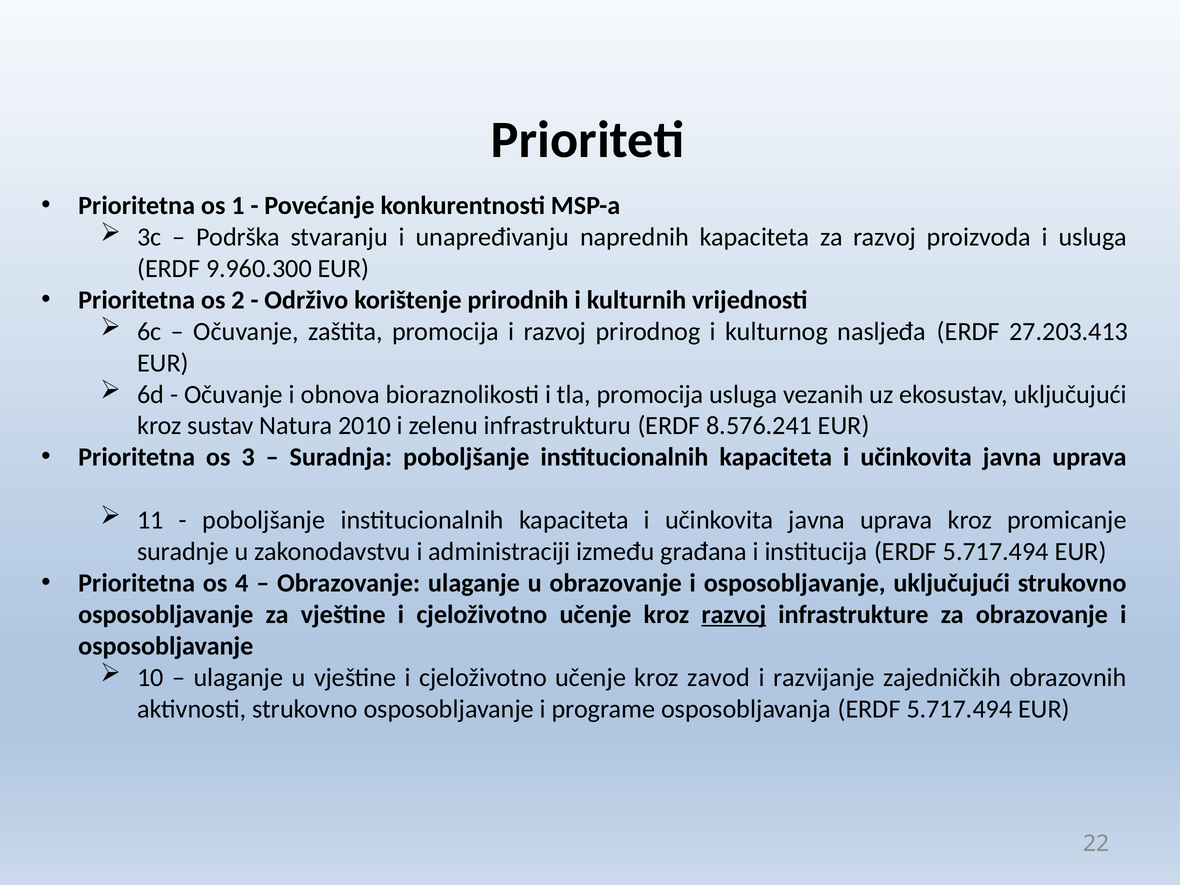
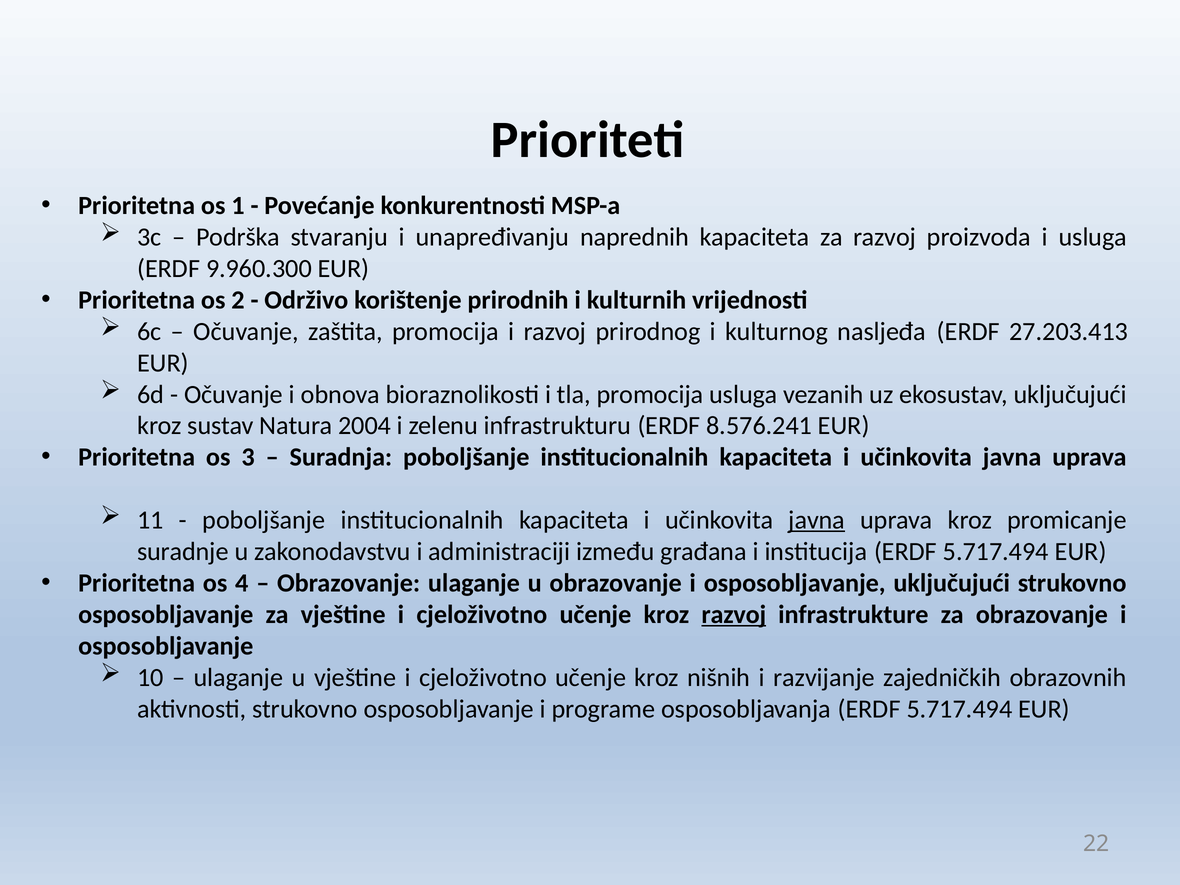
2010: 2010 -> 2004
javna at (817, 520) underline: none -> present
zavod: zavod -> nišnih
